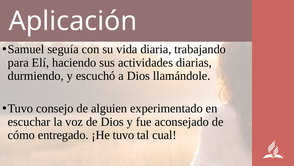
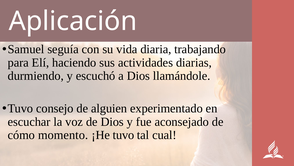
entregado: entregado -> momento
